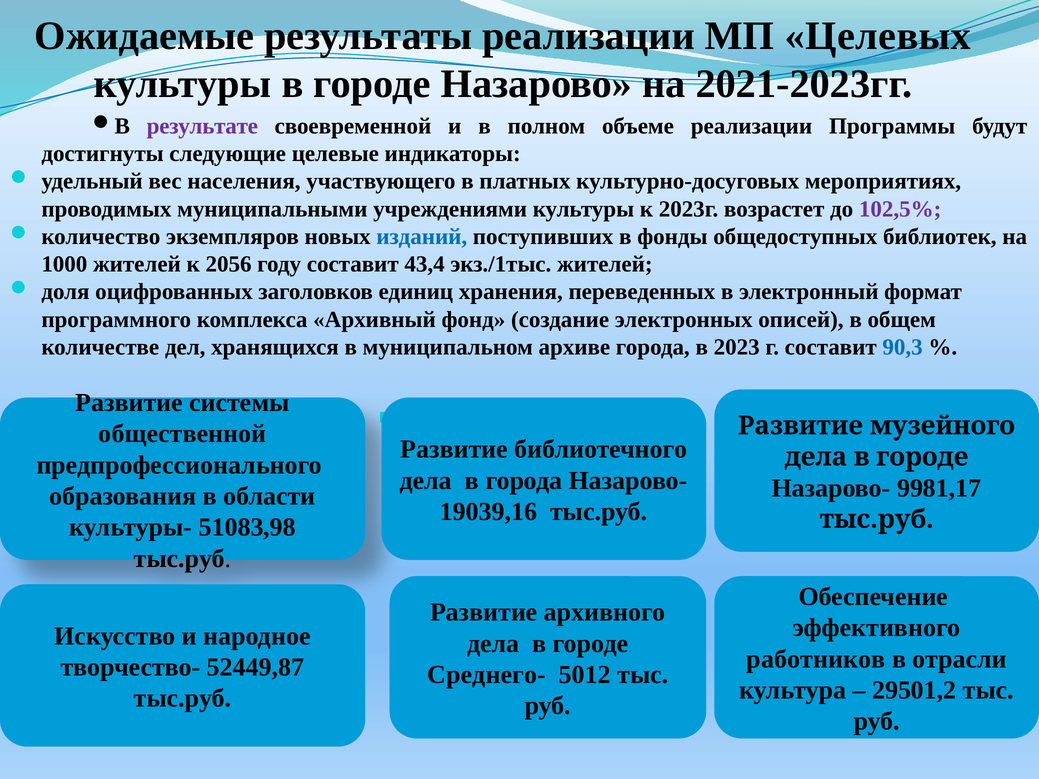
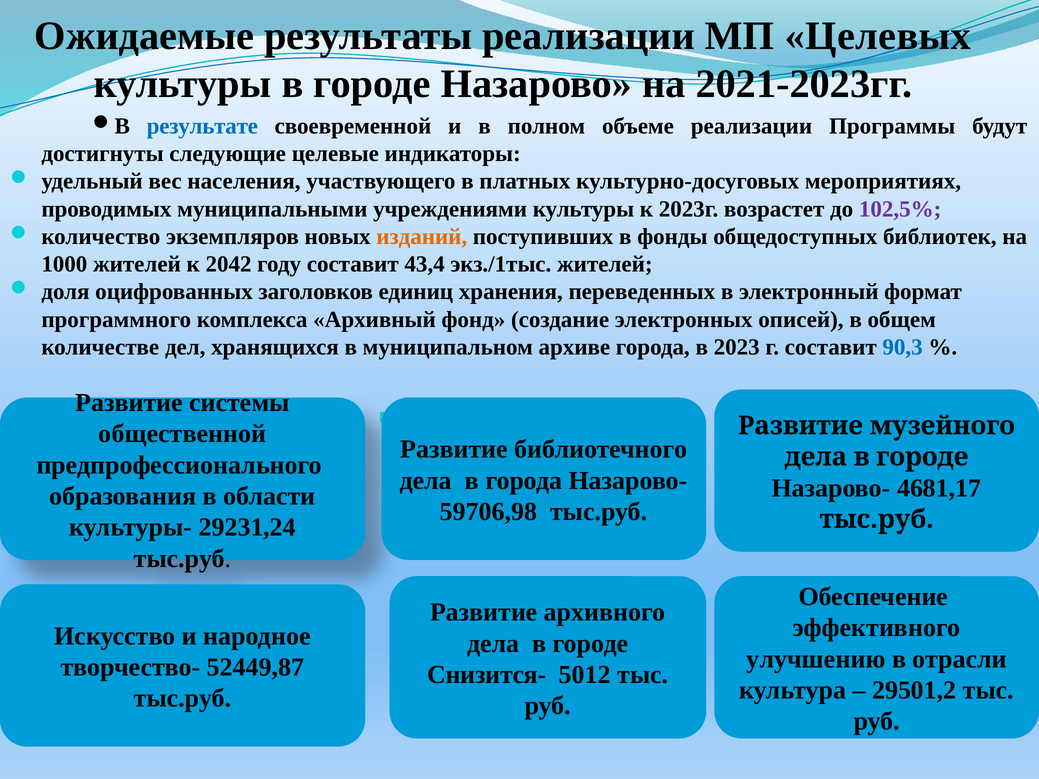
результате colour: purple -> blue
изданий colour: blue -> orange
2056: 2056 -> 2042
9981,17: 9981,17 -> 4681,17
19039,16: 19039,16 -> 59706,98
51083,98: 51083,98 -> 29231,24
работников: работников -> улучшению
Среднего-: Среднего- -> Снизится-
